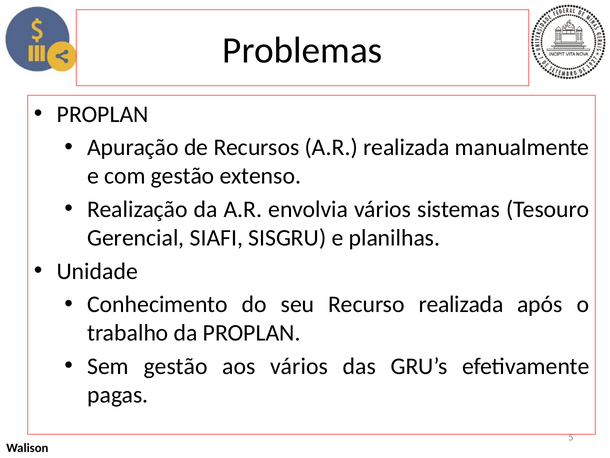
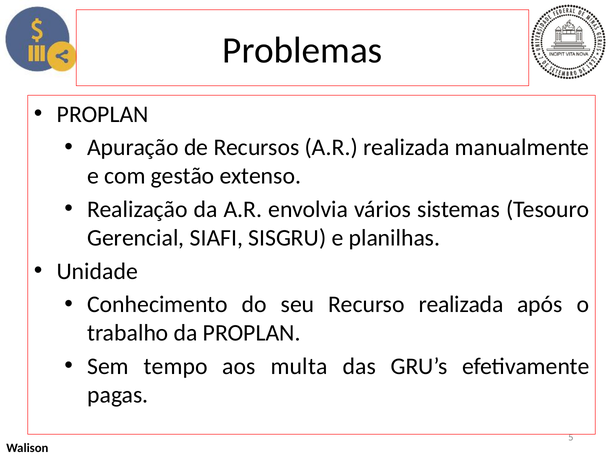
Sem gestão: gestão -> tempo
aos vários: vários -> multa
